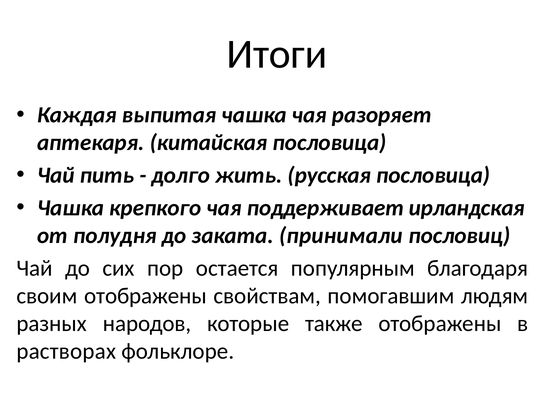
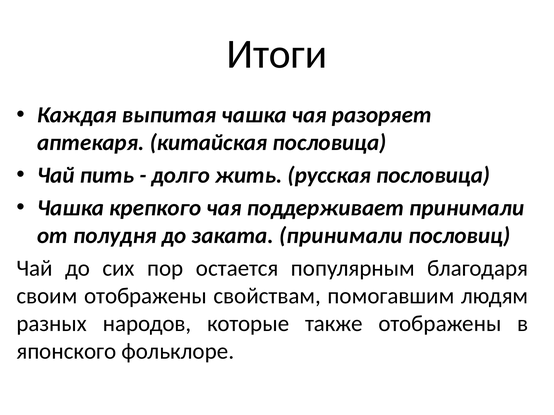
поддерживает ирландская: ирландская -> принимали
растворах: растворах -> японского
